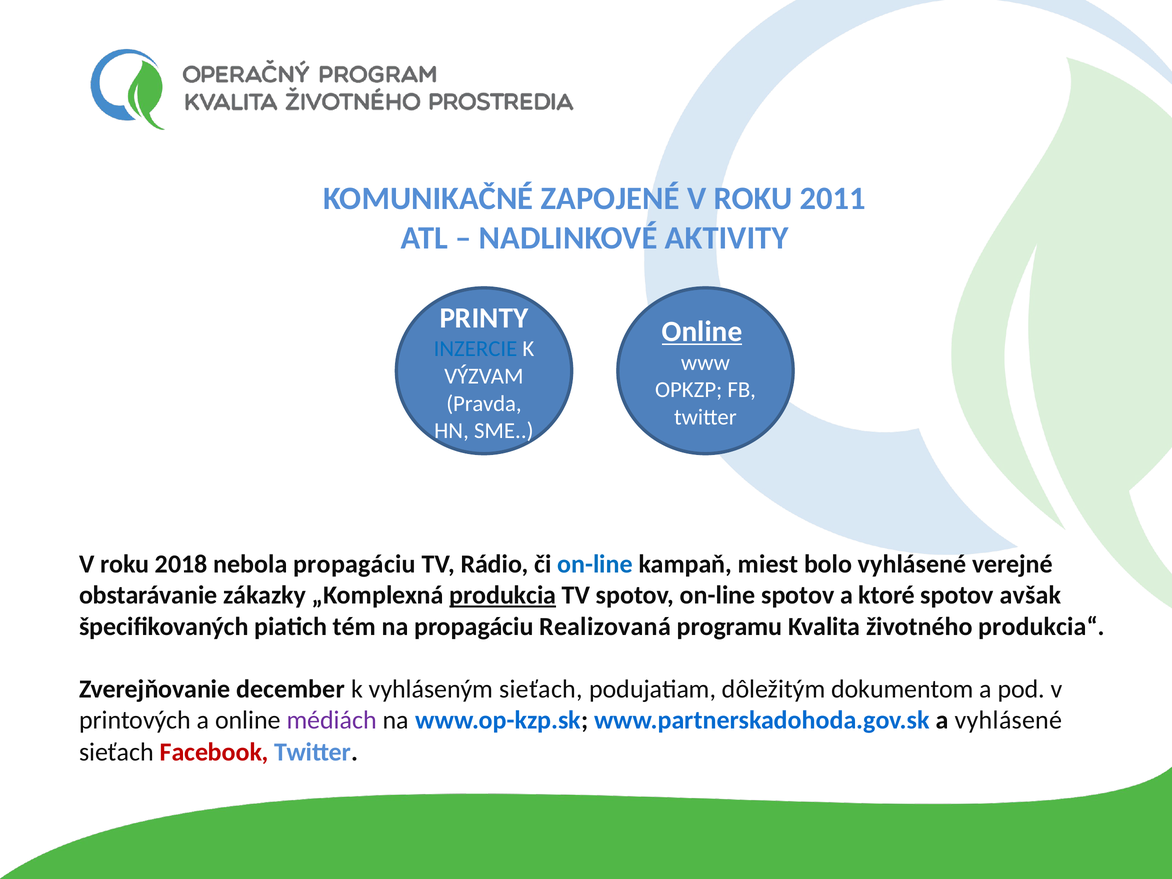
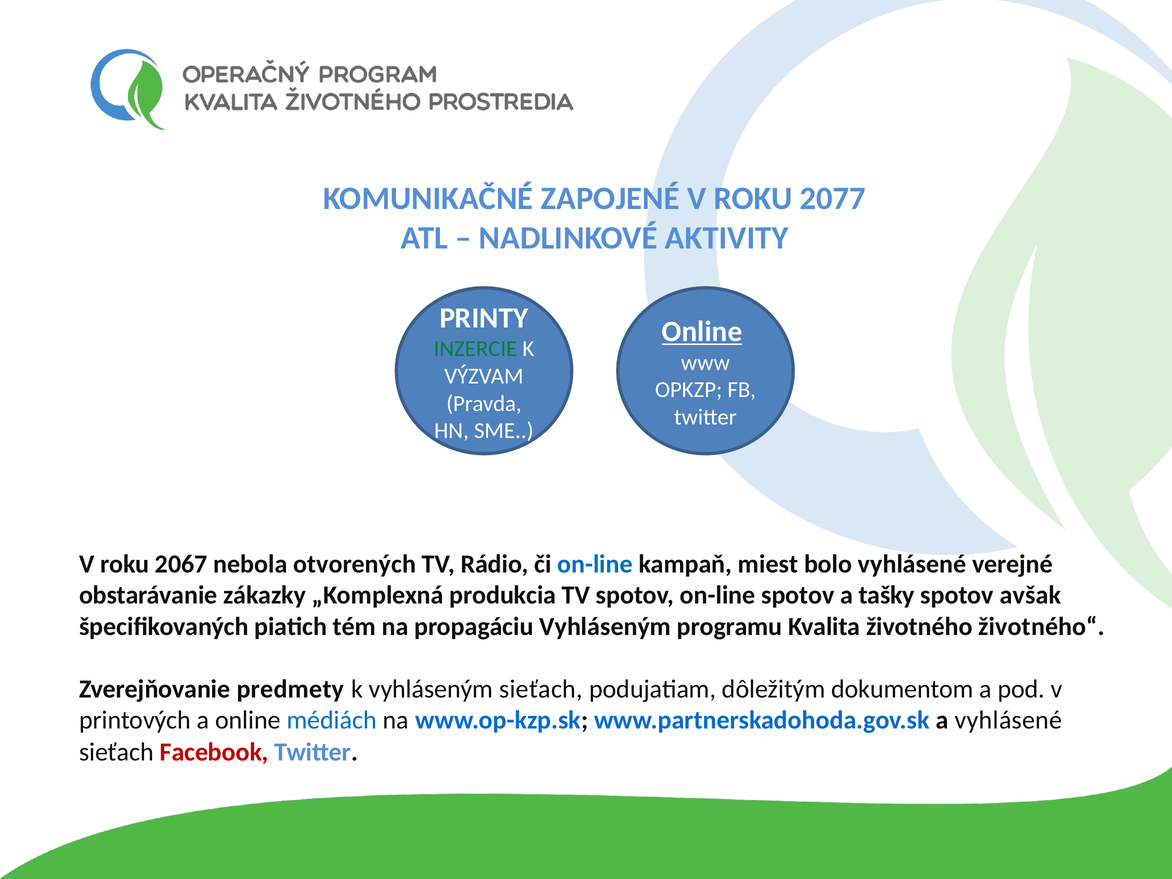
2011: 2011 -> 2077
INZERCIE colour: blue -> green
2018: 2018 -> 2067
nebola propagáciu: propagáciu -> otvorených
produkcia underline: present -> none
ktoré: ktoré -> tašky
propagáciu Realizovaná: Realizovaná -> Vyhláseným
produkcia“: produkcia“ -> životného“
december: december -> predmety
médiách colour: purple -> blue
